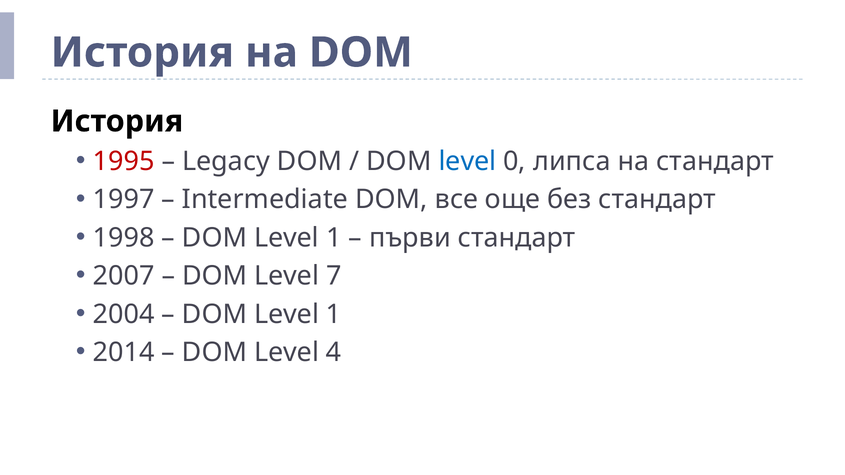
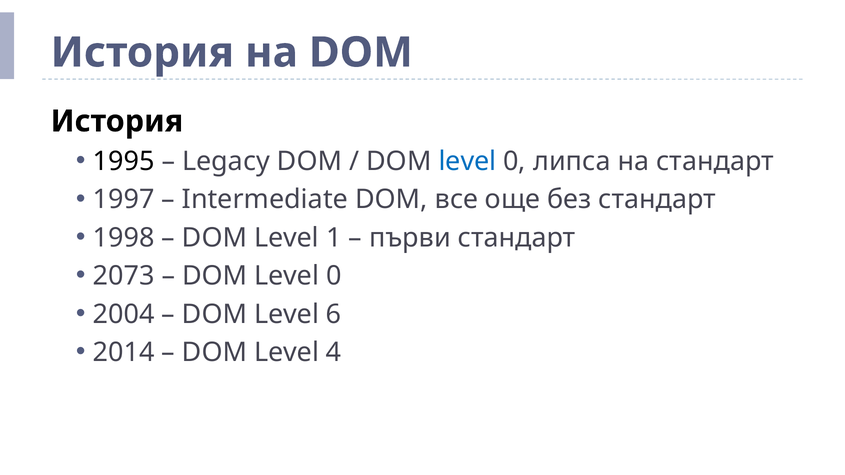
1995 colour: red -> black
2007: 2007 -> 2073
7 at (334, 276): 7 -> 0
1 at (334, 314): 1 -> 6
